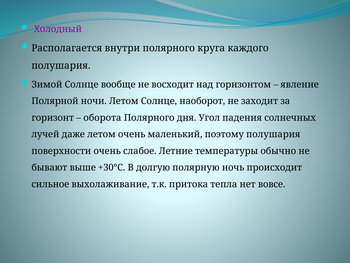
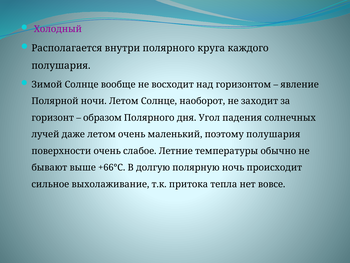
оборота: оборота -> образом
+30°С: +30°С -> +66°С
